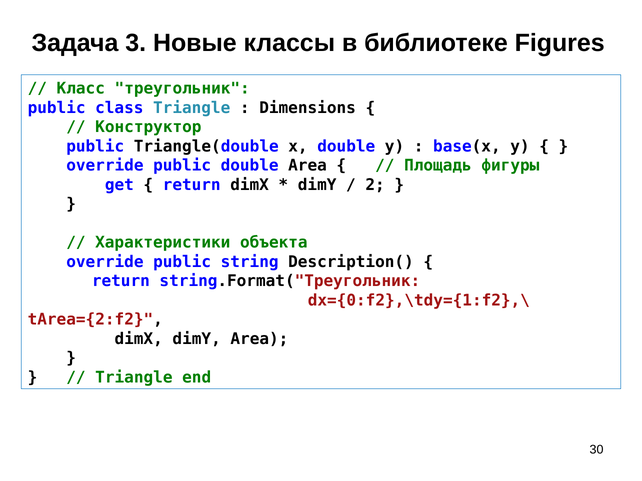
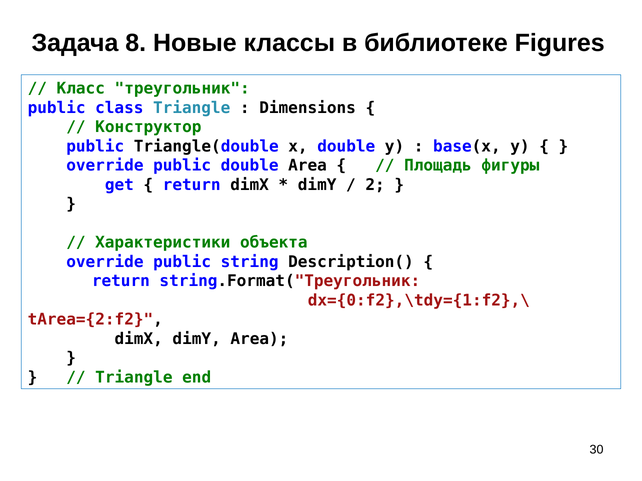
3: 3 -> 8
